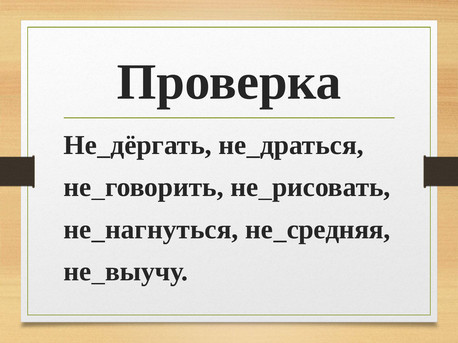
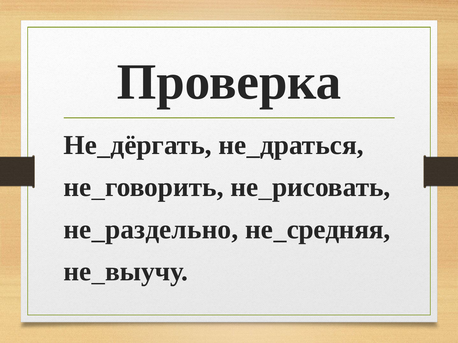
нагнуться: нагнуться -> раздельно
